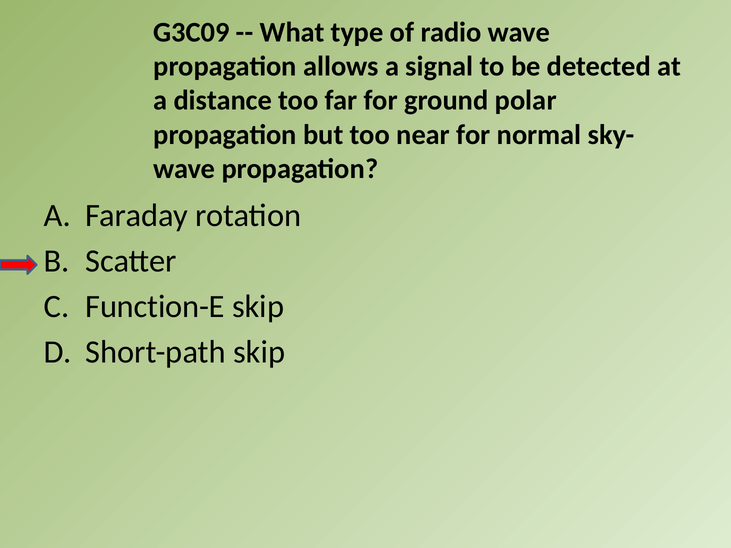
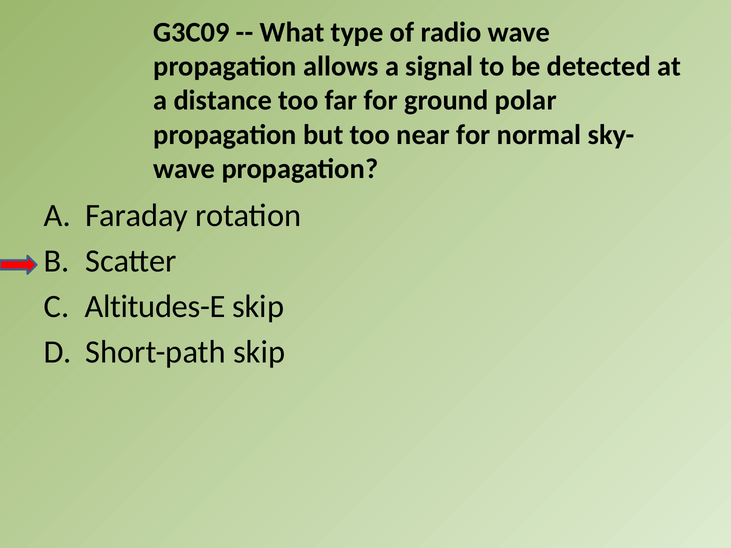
Function-E: Function-E -> Altitudes-E
